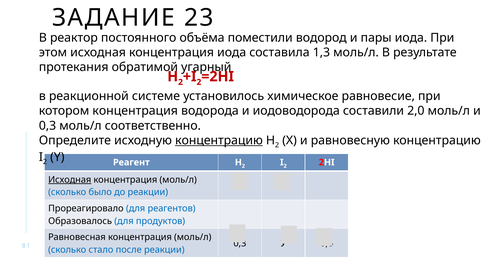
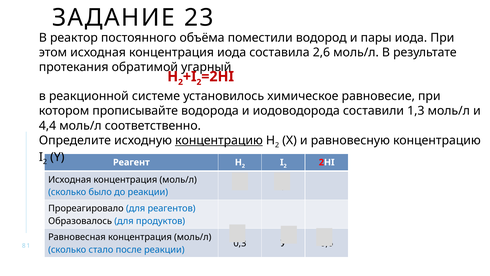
1,3: 1,3 -> 2,6
котором концентрация: концентрация -> прописывайте
2,0: 2,0 -> 1,3
0,3 at (48, 125): 0,3 -> 4,4
Исходная at (70, 179) underline: present -> none
